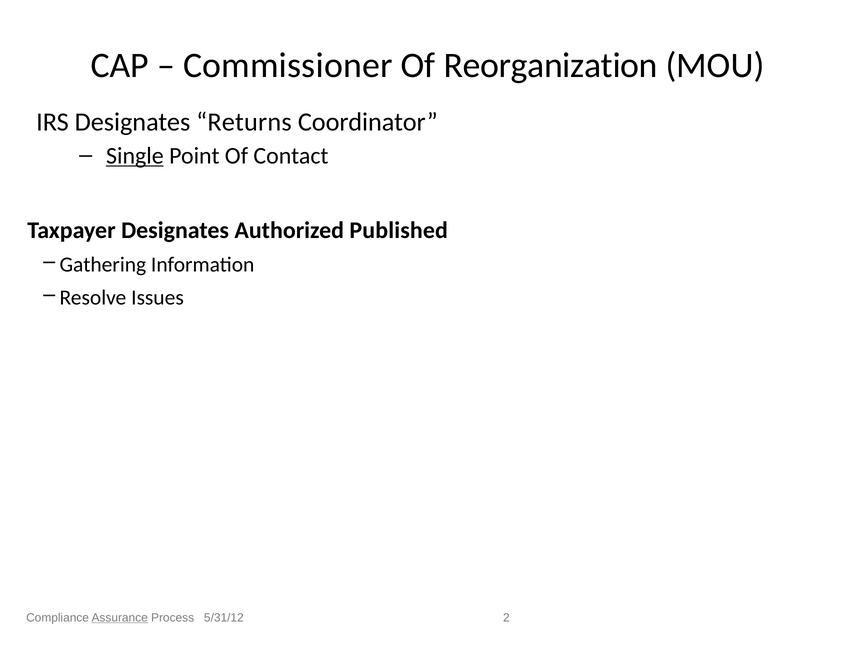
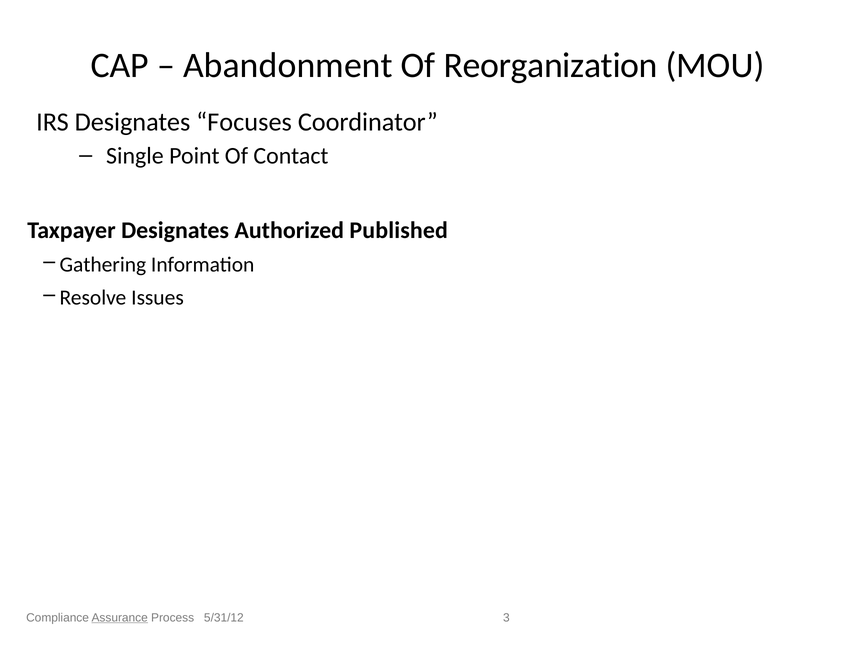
Commissioner: Commissioner -> Abandonment
Returns: Returns -> Focuses
Single underline: present -> none
2: 2 -> 3
